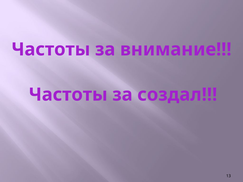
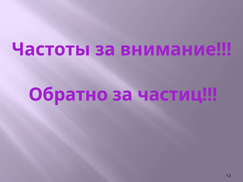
Частоты at (68, 95): Частоты -> Обратно
создал: создал -> частиц
